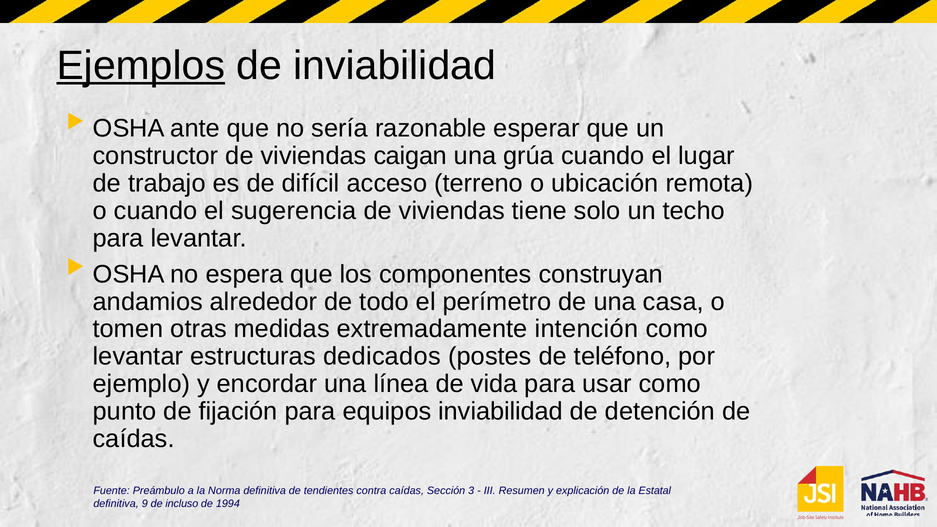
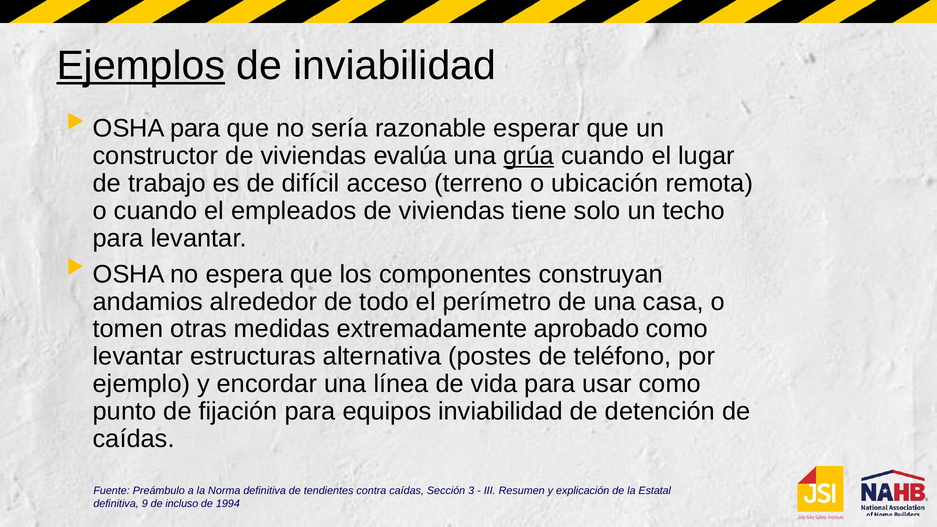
OSHA ante: ante -> para
caigan: caigan -> evalúa
grúa underline: none -> present
sugerencia: sugerencia -> empleados
intención: intención -> aprobado
dedicados: dedicados -> alternativa
